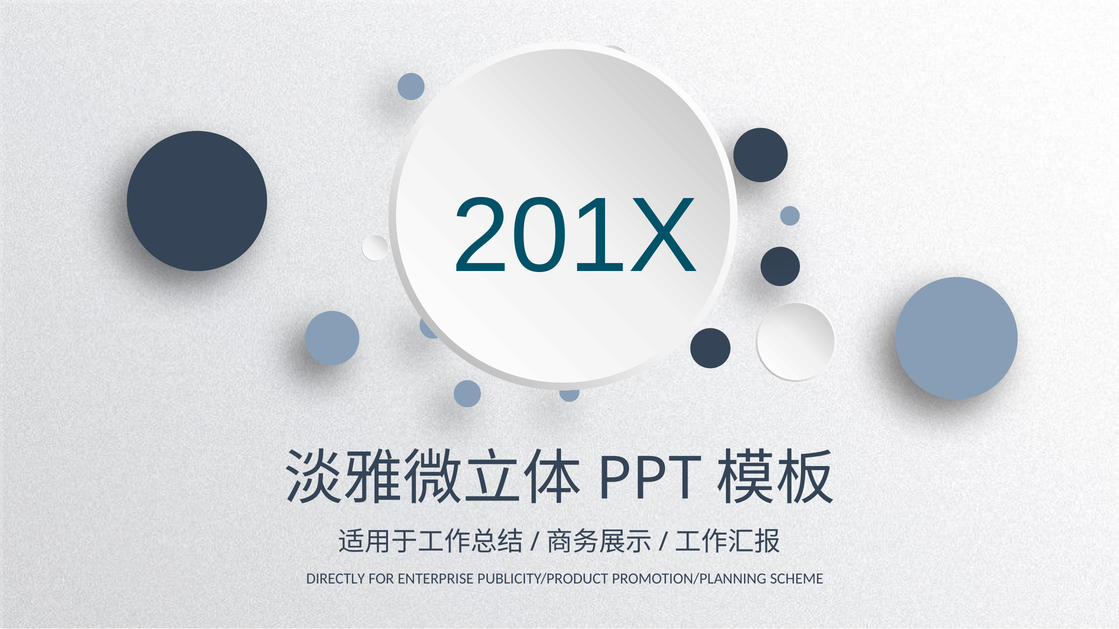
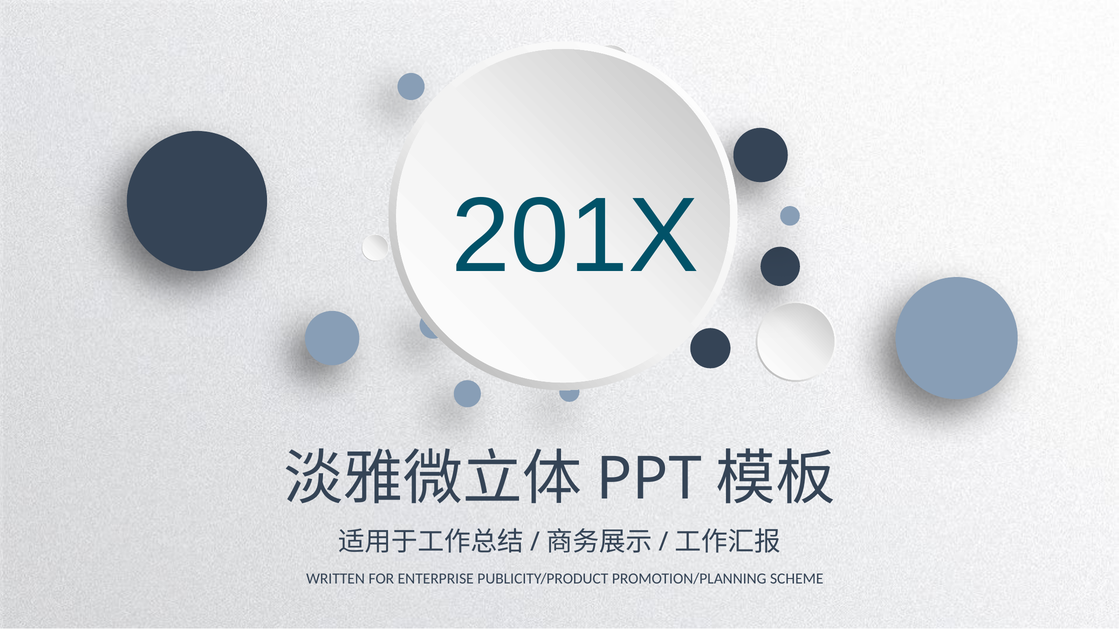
DIRECTLY: DIRECTLY -> WRITTEN
